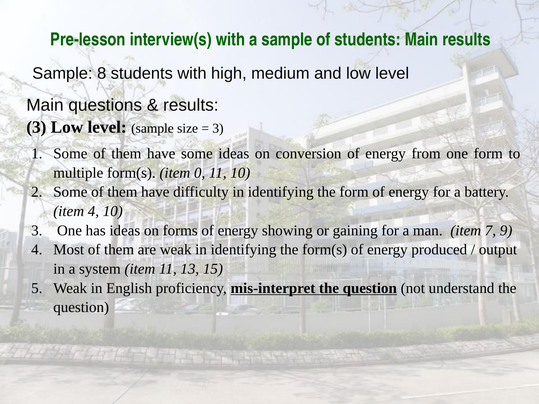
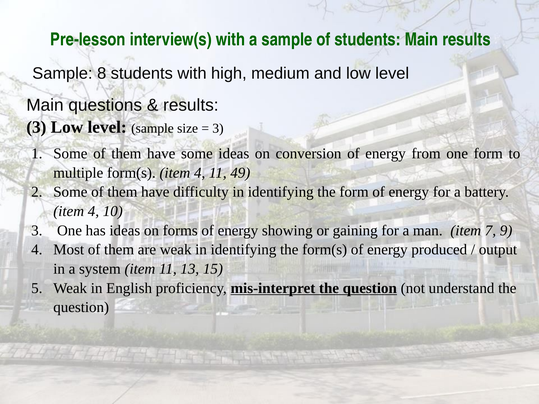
form(s item 0: 0 -> 4
11 10: 10 -> 49
